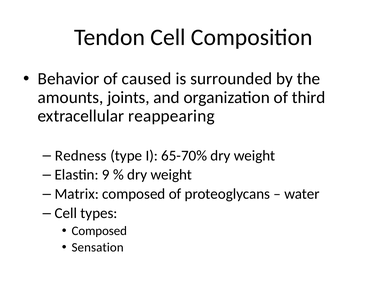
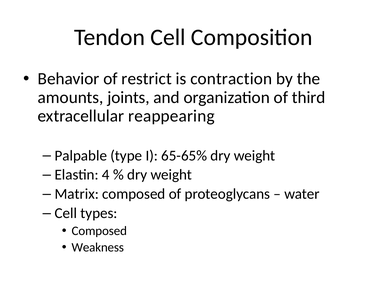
caused: caused -> restrict
surrounded: surrounded -> contraction
Redness: Redness -> Palpable
65-70%: 65-70% -> 65-65%
9: 9 -> 4
Sensation: Sensation -> Weakness
